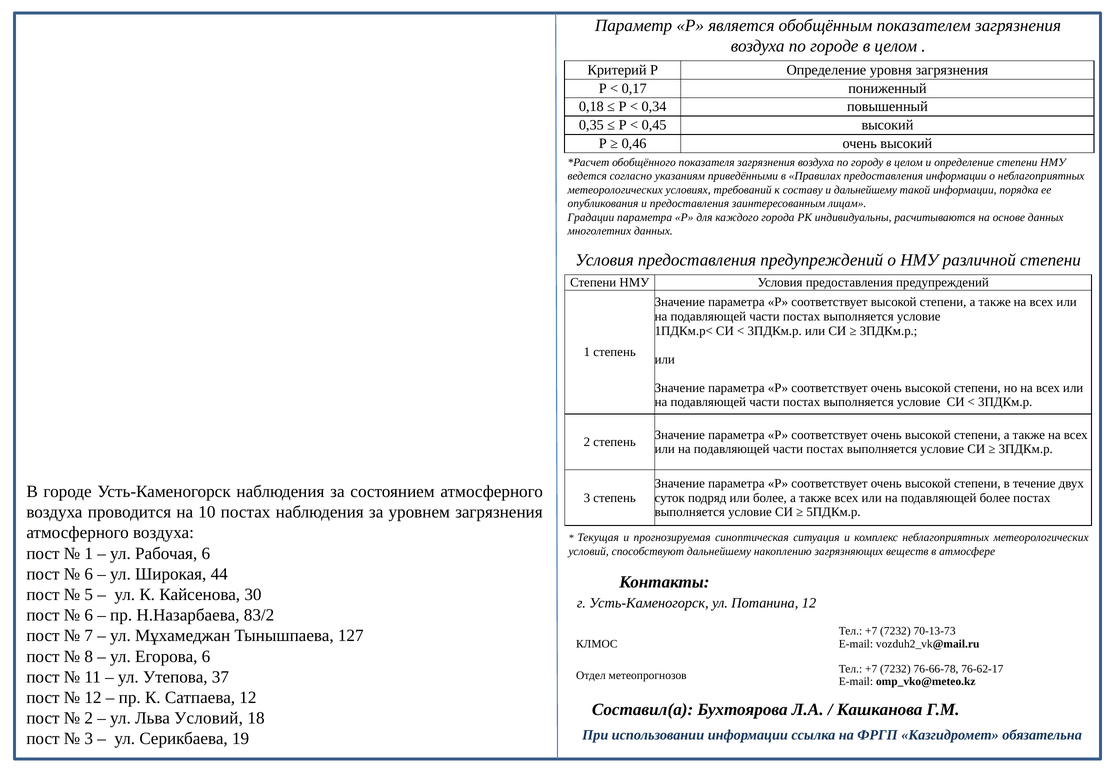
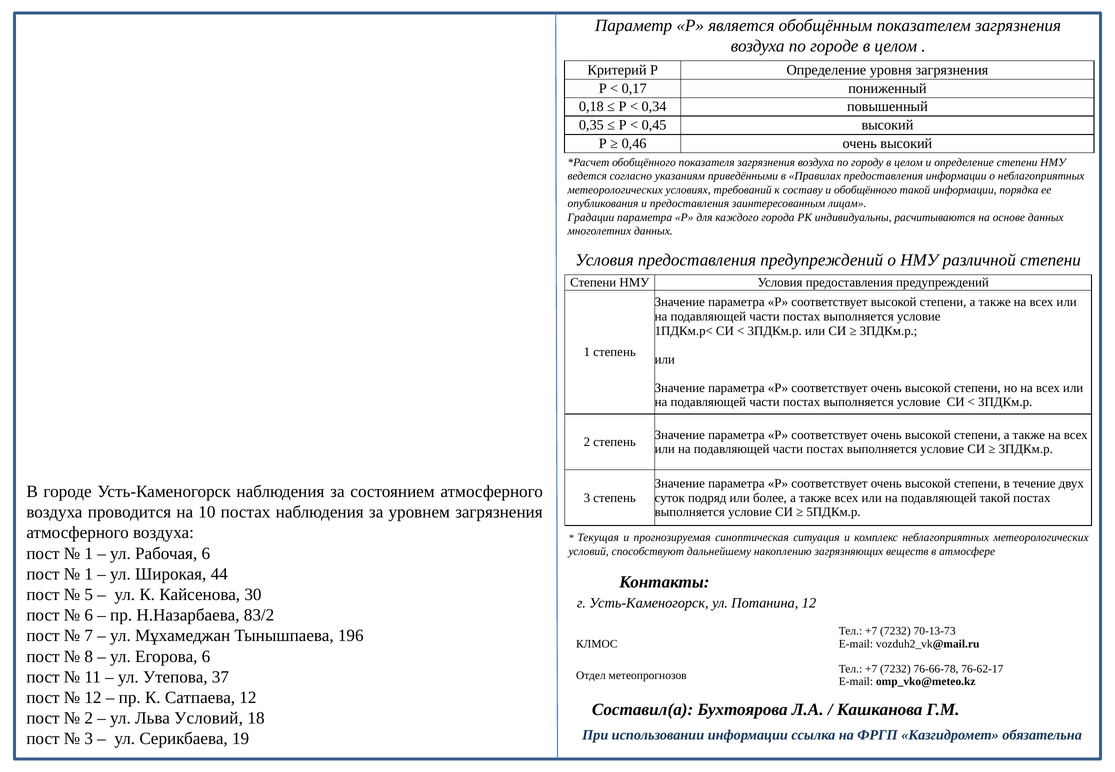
и дальнейшему: дальнейшему -> обобщённого
подавляющей более: более -> такой
6 at (89, 574): 6 -> 1
127: 127 -> 196
